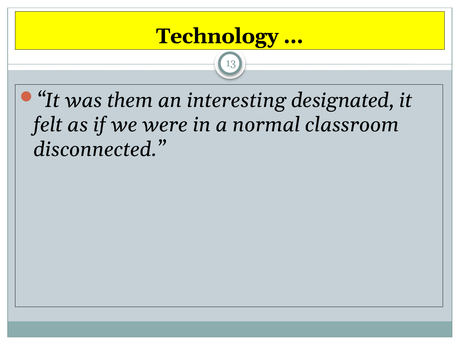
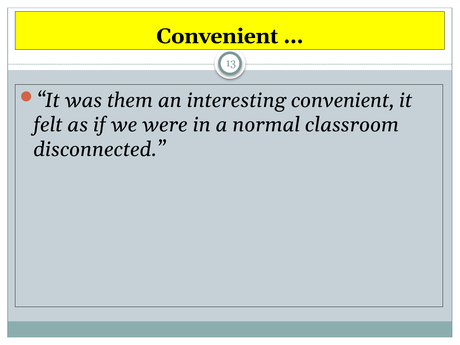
Technology at (217, 36): Technology -> Convenient
interesting designated: designated -> convenient
